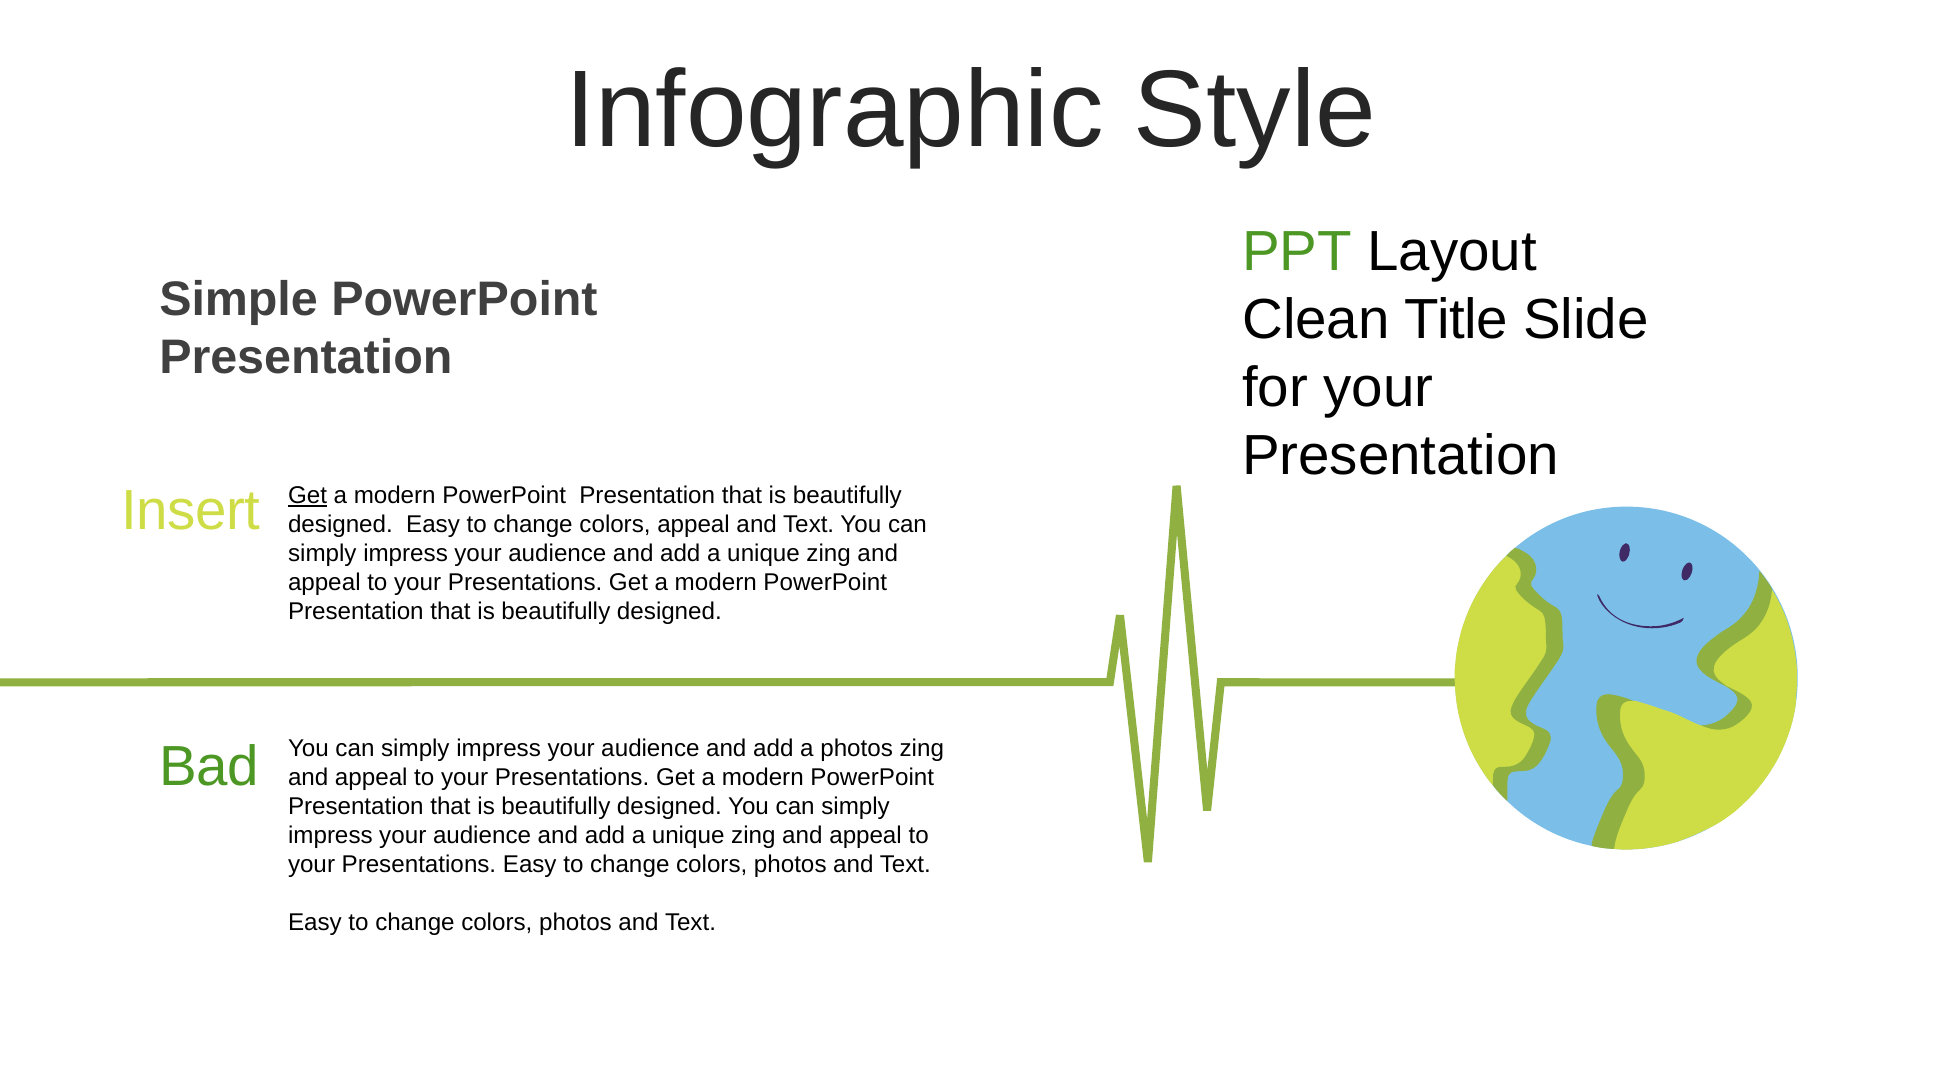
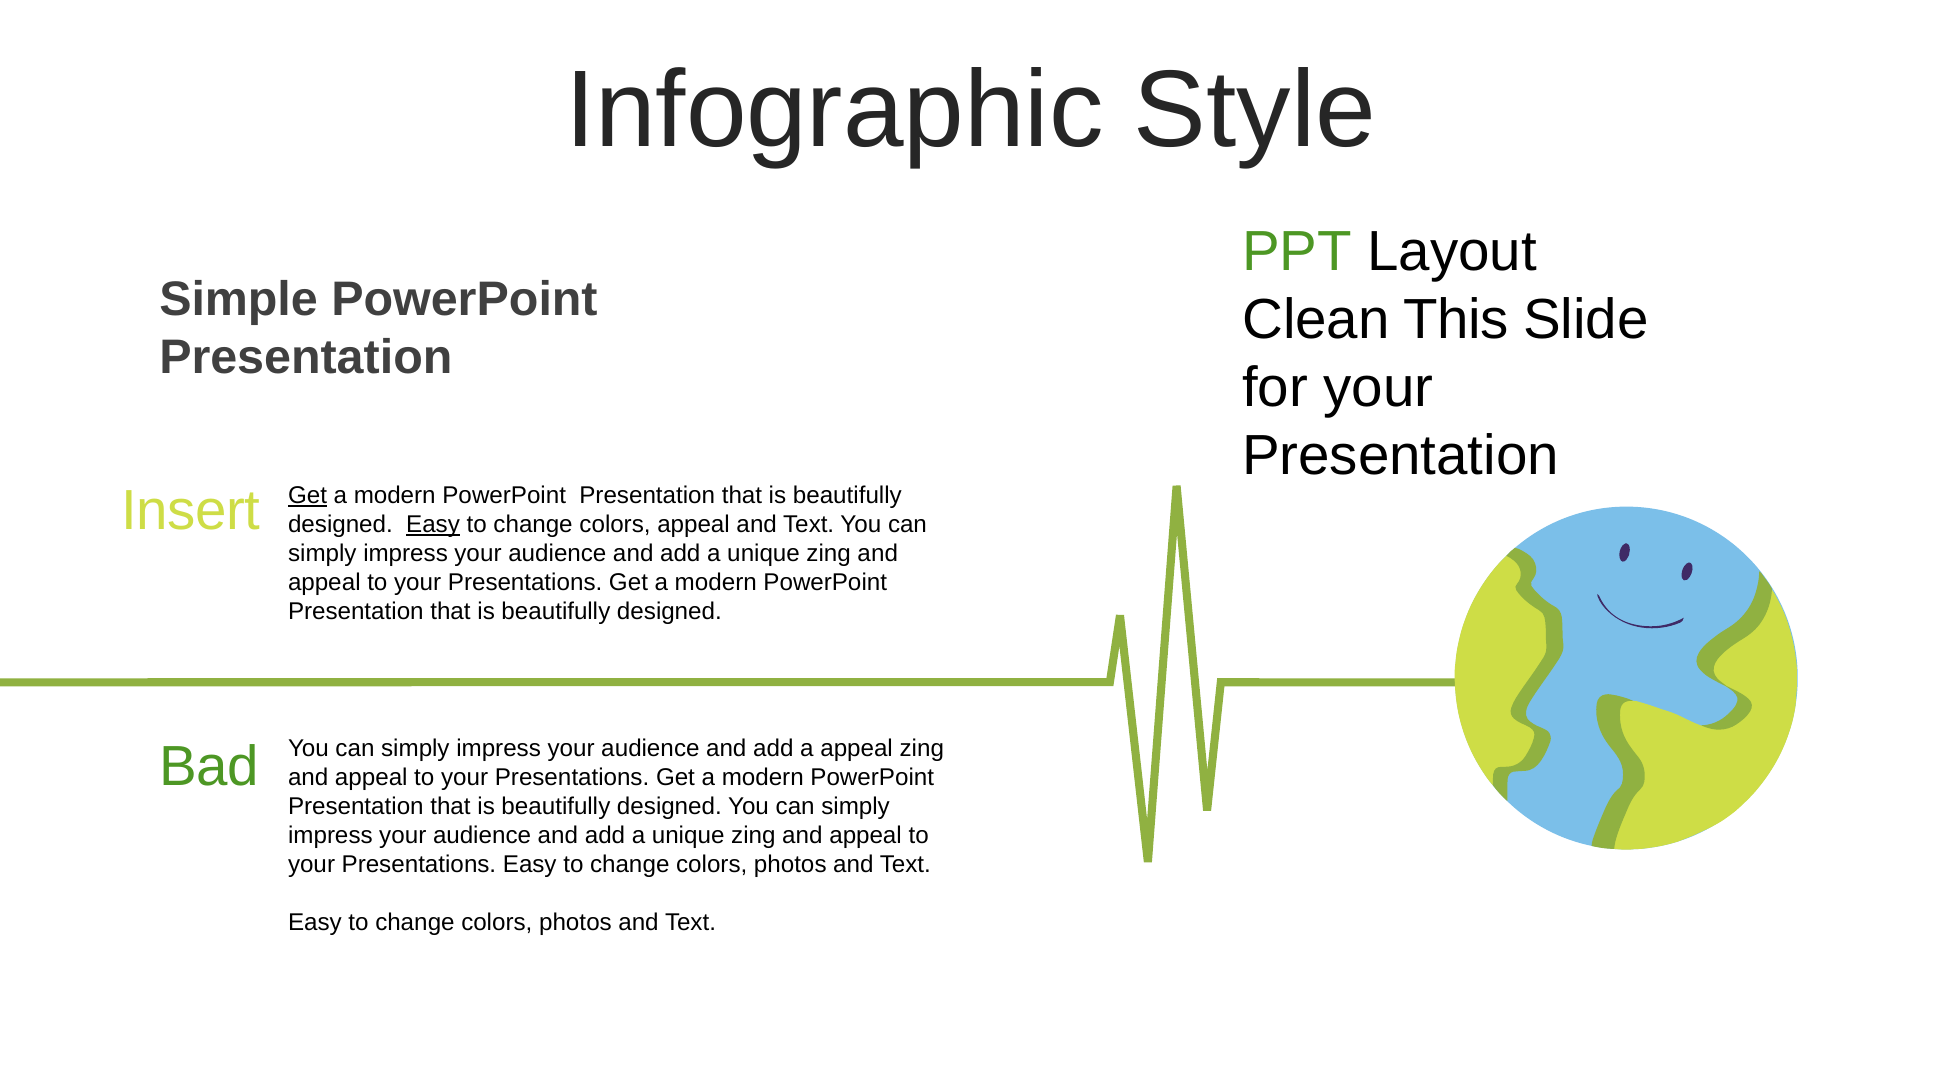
Title: Title -> This
Easy at (433, 525) underline: none -> present
a photos: photos -> appeal
